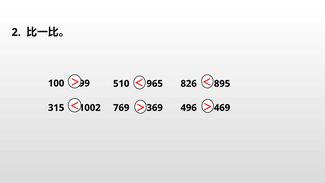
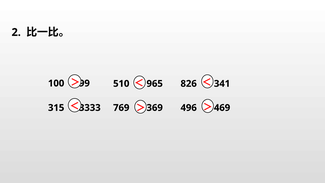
895: 895 -> 341
1002: 1002 -> 3333
